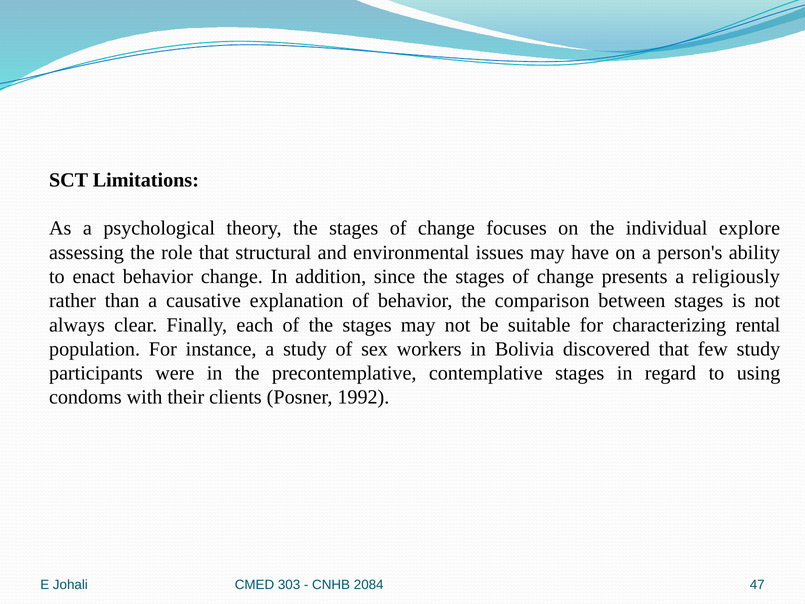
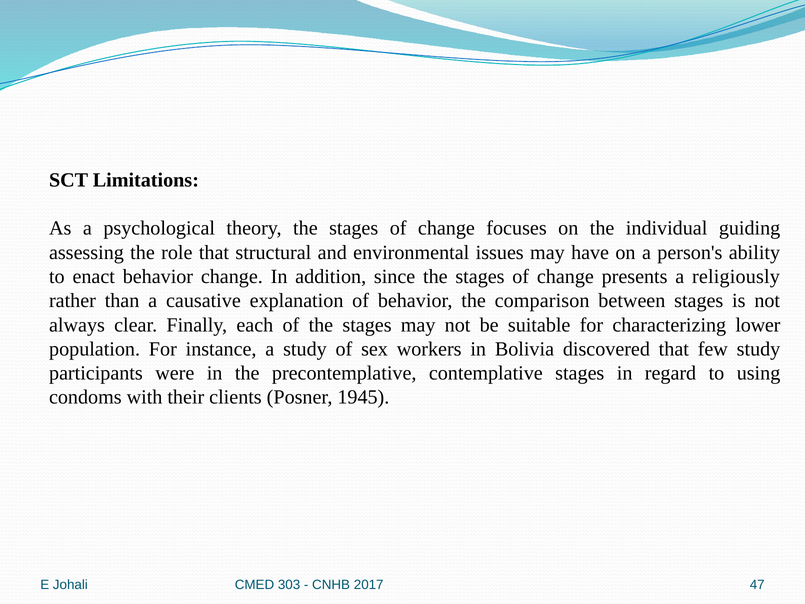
explore: explore -> guiding
rental: rental -> lower
1992: 1992 -> 1945
2084: 2084 -> 2017
